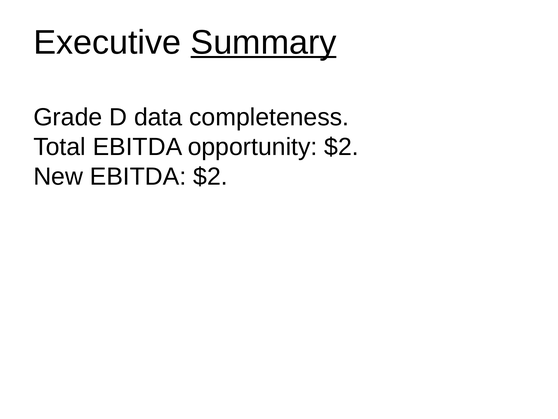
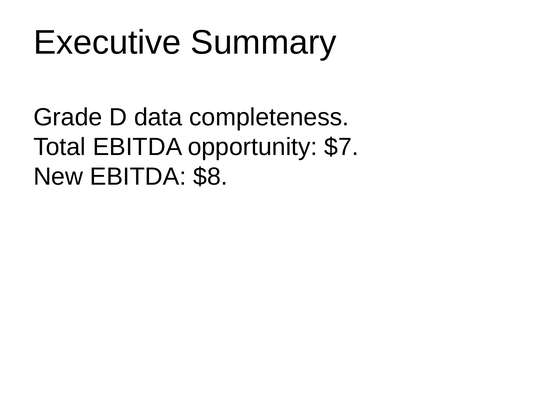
Summary underline: present -> none
opportunity $2: $2 -> $7
EBITDA $2: $2 -> $8
